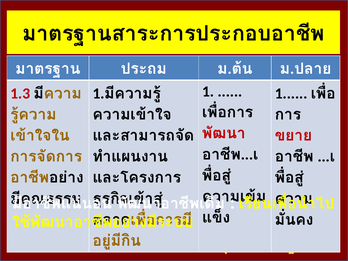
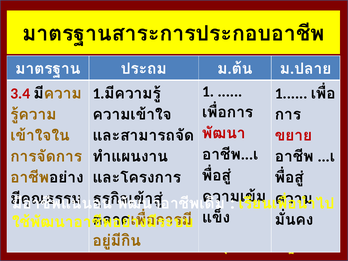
1.3: 1.3 -> 3.4
